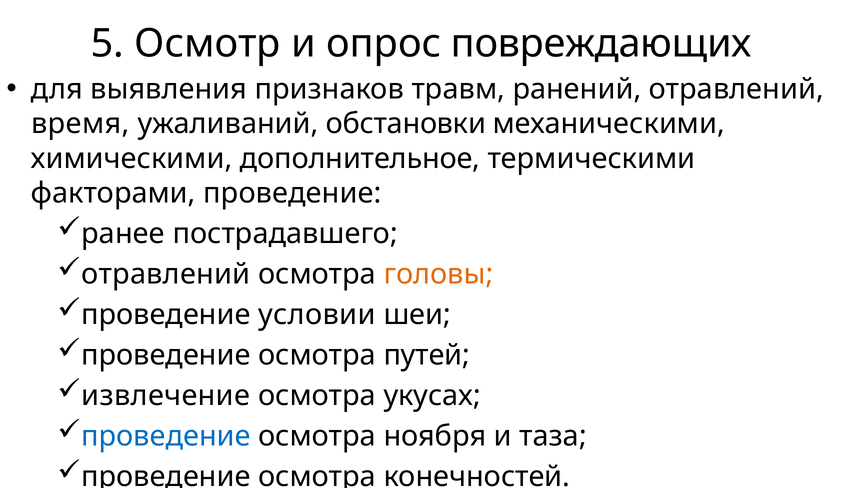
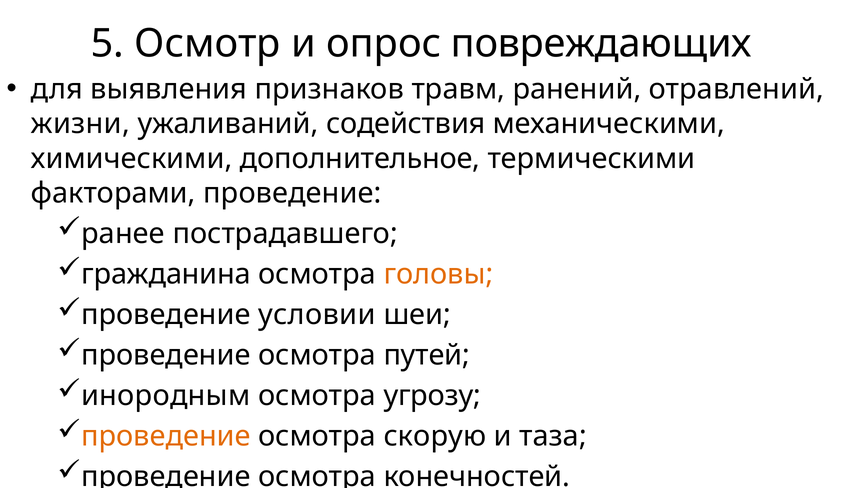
время: время -> жизни
обстановки: обстановки -> содействия
отравлений at (166, 274): отравлений -> гражданина
извлечение: извлечение -> инородным
укусах: укусах -> угрозу
проведение at (166, 436) colour: blue -> orange
ноября: ноября -> скорую
